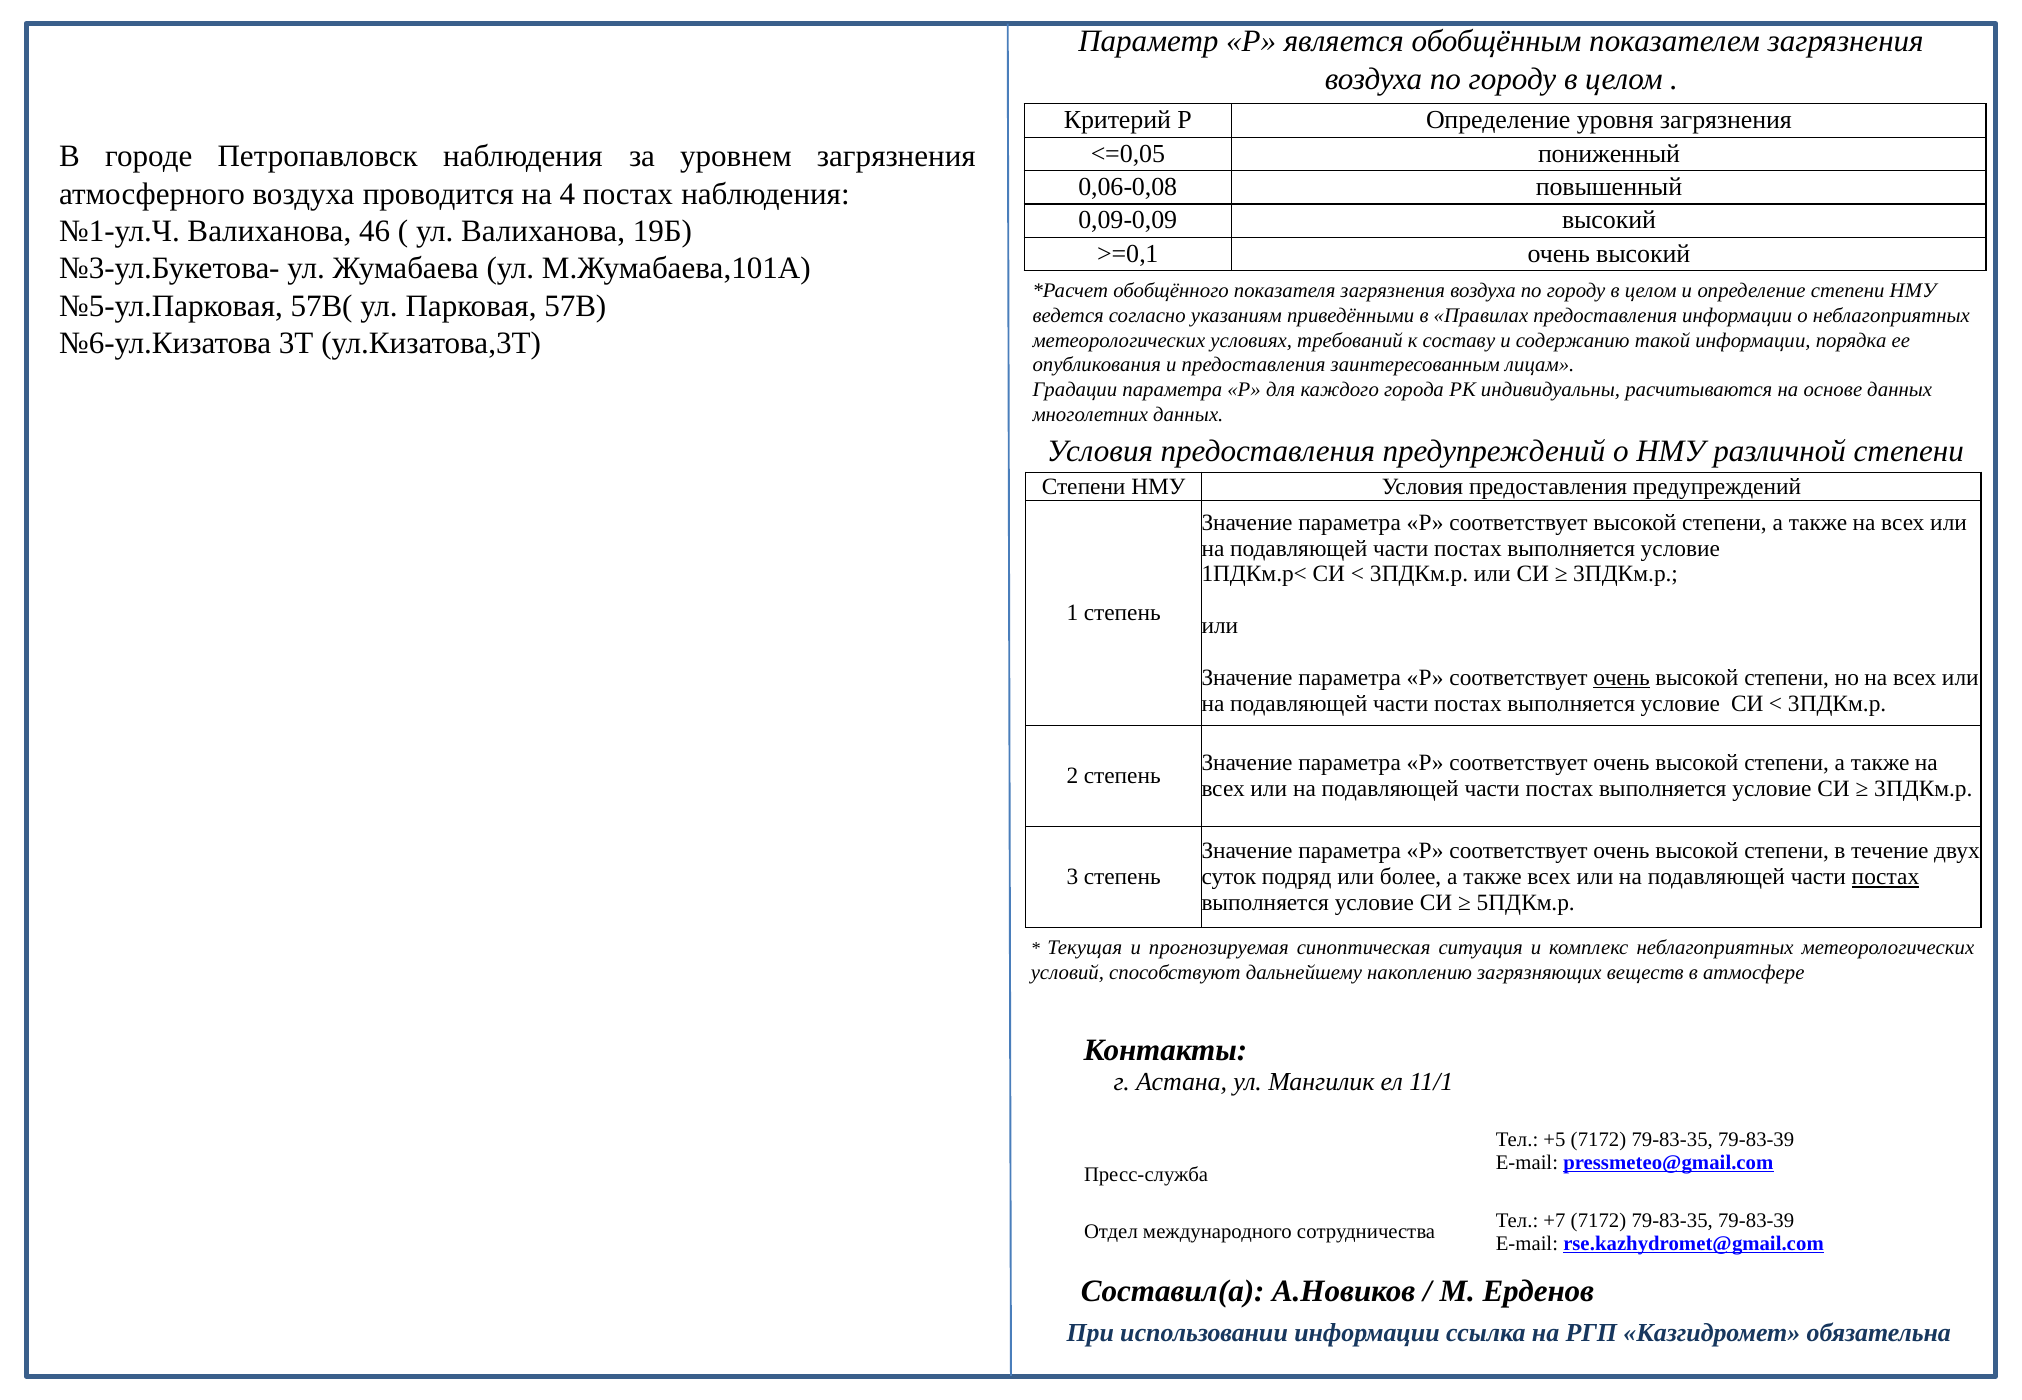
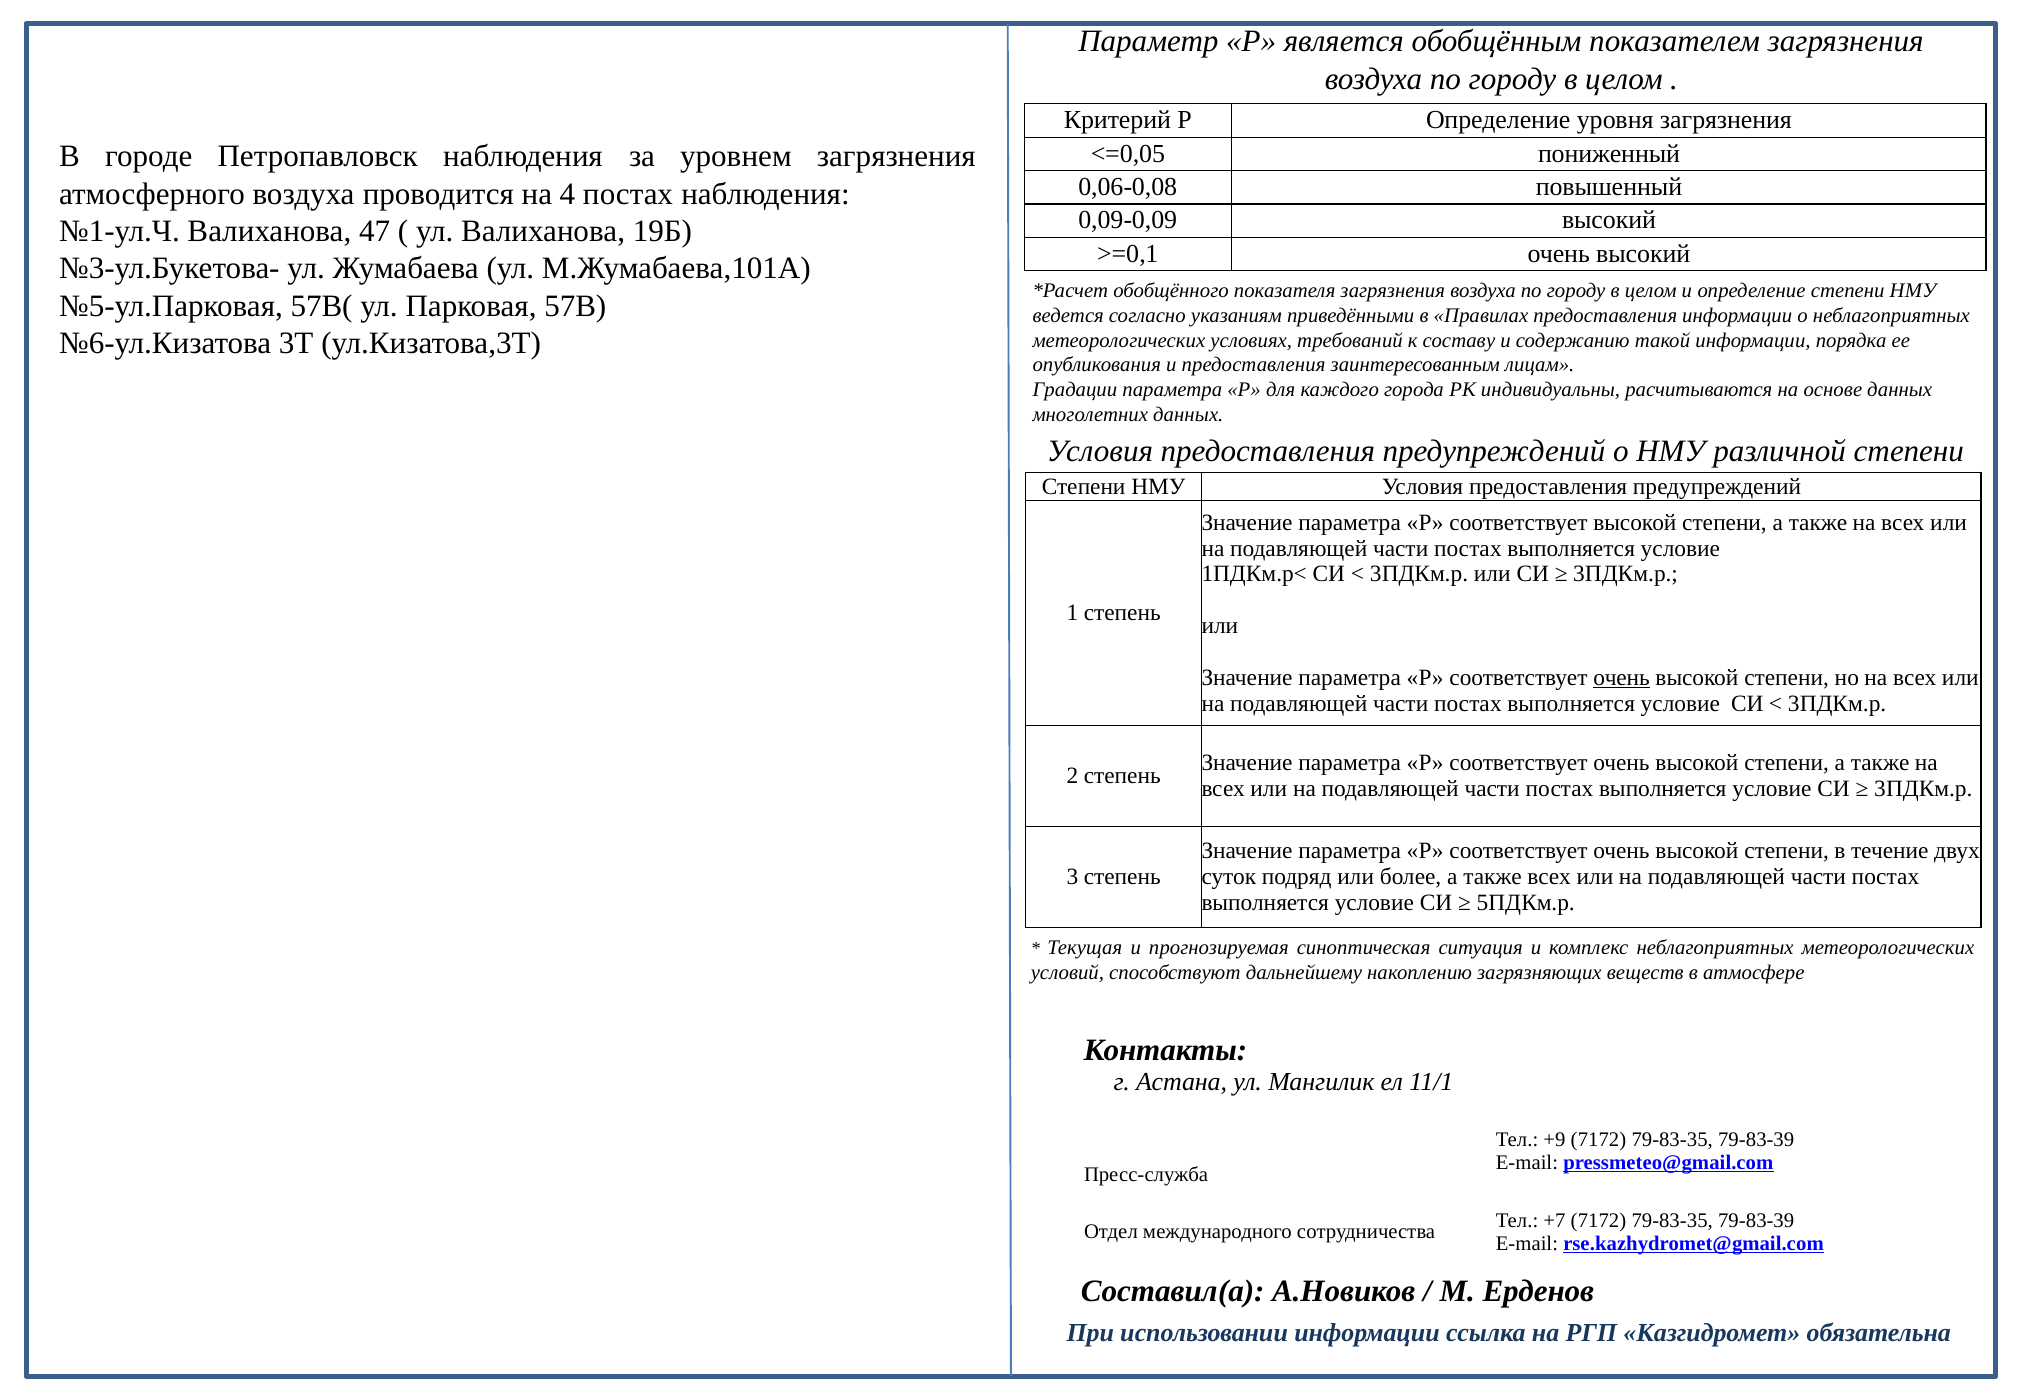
46: 46 -> 47
постах at (1885, 877) underline: present -> none
+5: +5 -> +9
